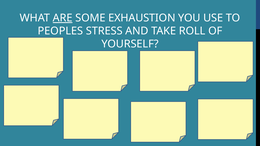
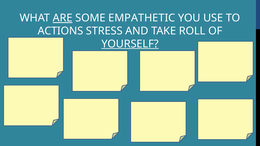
EXHAUSTION: EXHAUSTION -> EMPATHETIC
PEOPLES: PEOPLES -> ACTIONS
YOURSELF underline: none -> present
